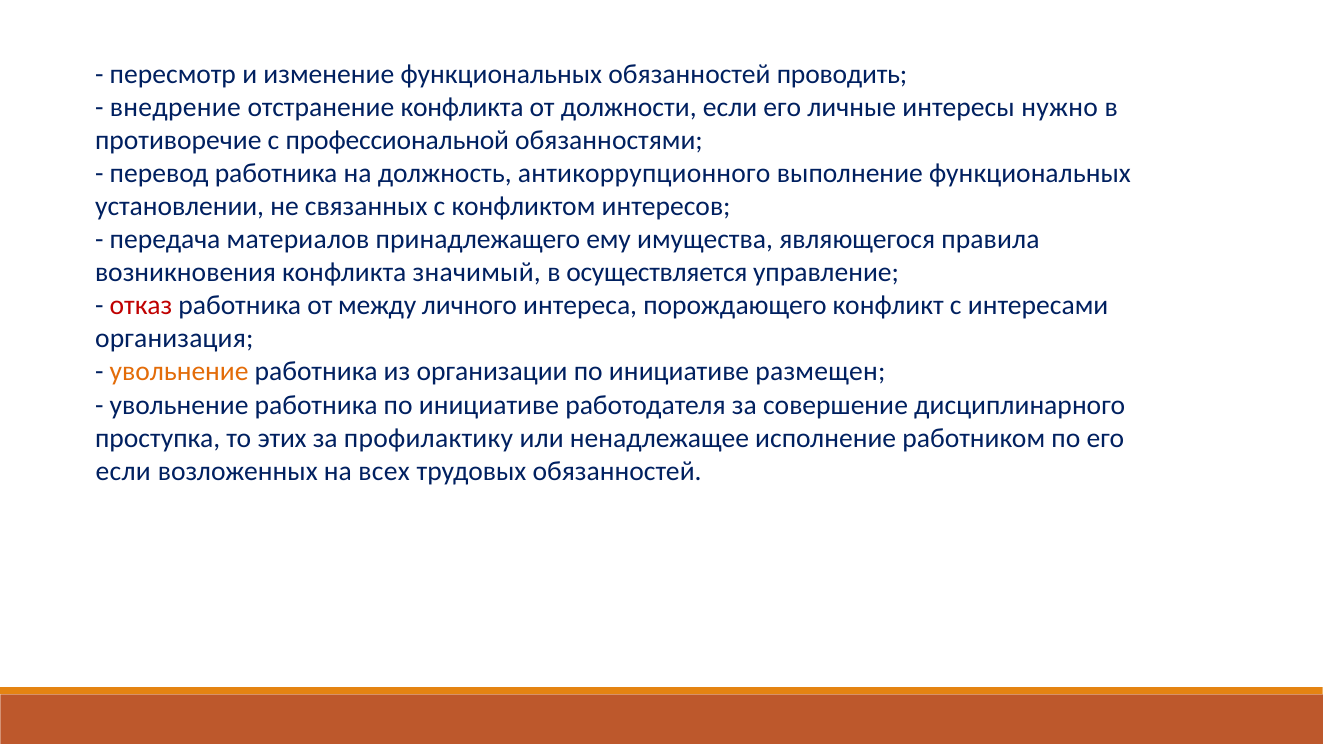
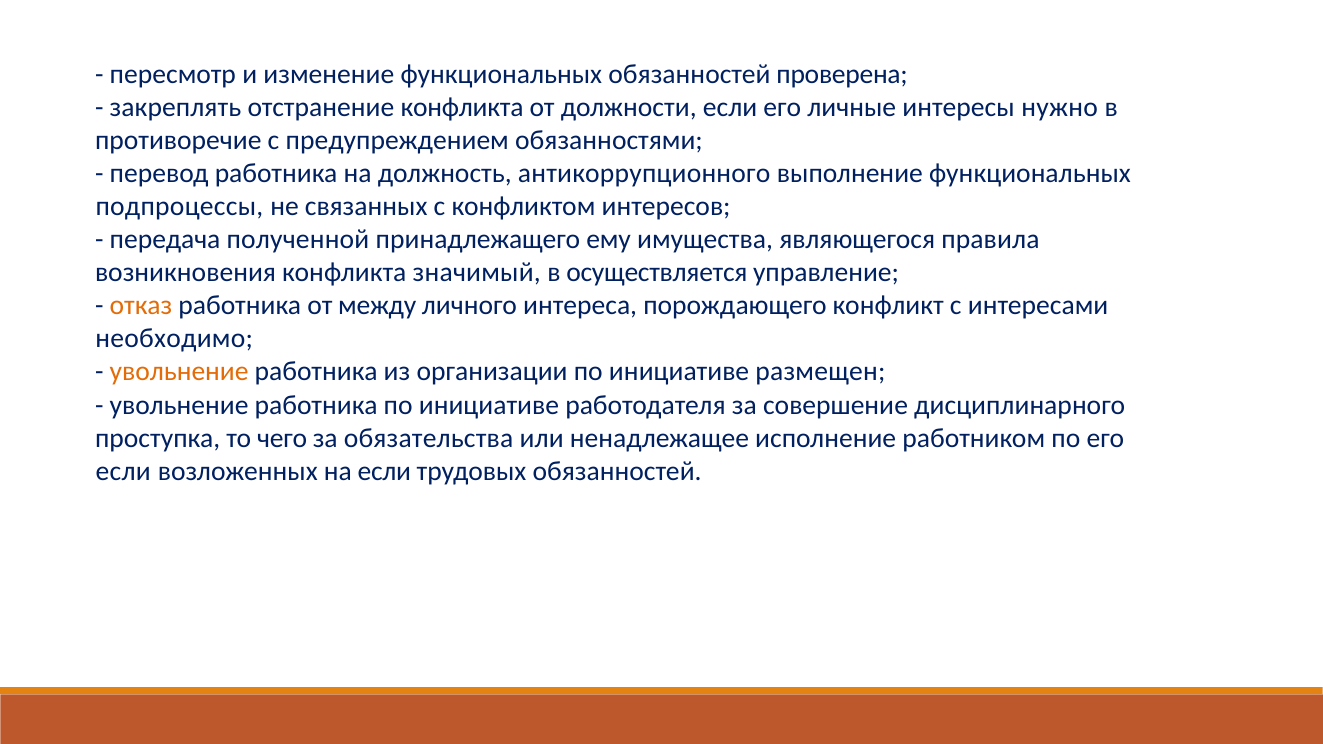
проводить: проводить -> проверена
внедрение: внедрение -> закреплять
профессиональной: профессиональной -> предупреждением
установлении: установлении -> подпроцессы
материалов: материалов -> полученной
отказ colour: red -> orange
организация: организация -> необходимо
этих: этих -> чего
профилактику: профилактику -> обязательства
на всех: всех -> если
